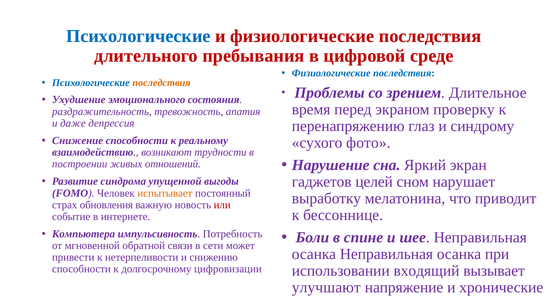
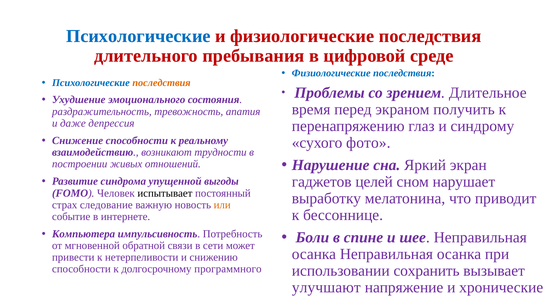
проверку: проверку -> получить
испытывает colour: orange -> black
обновления: обновления -> следование
или colour: red -> orange
входящий: входящий -> сохранить
цифровизации: цифровизации -> программного
